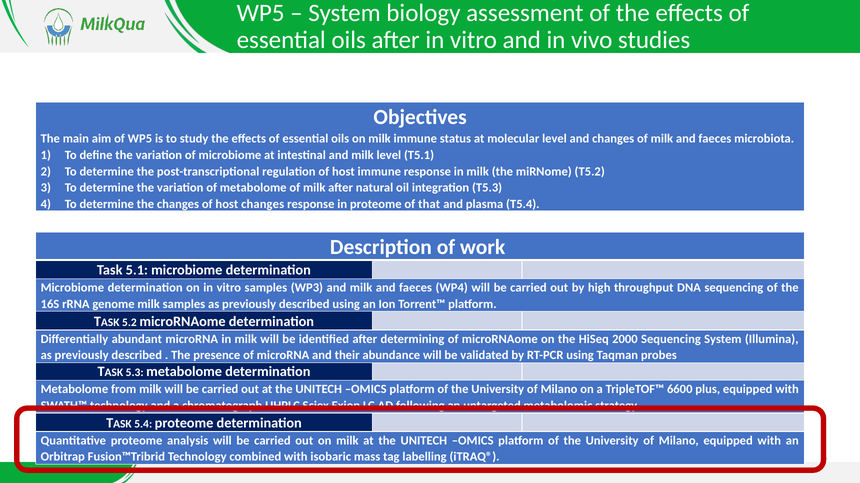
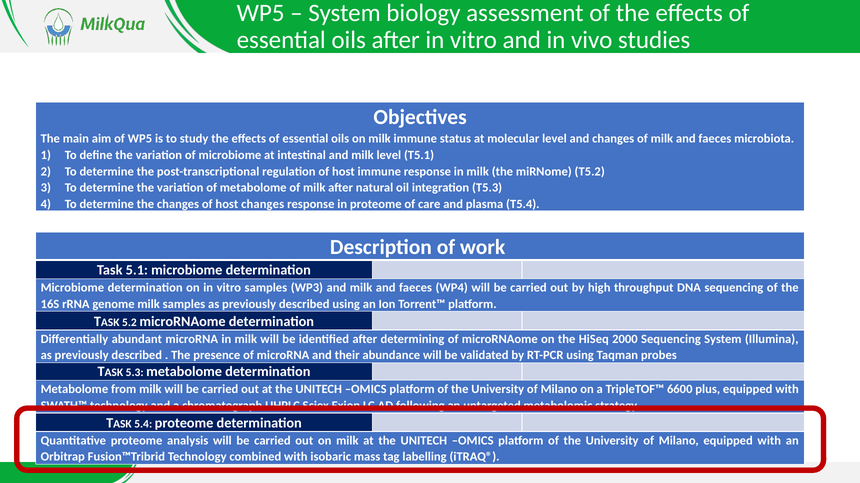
that: that -> care
